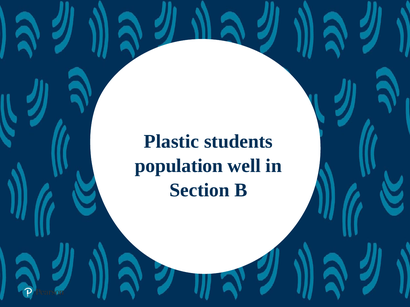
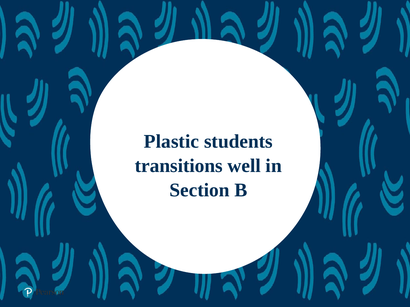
population: population -> transitions
